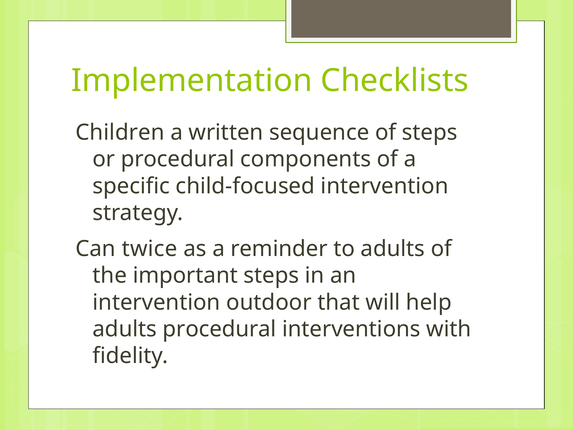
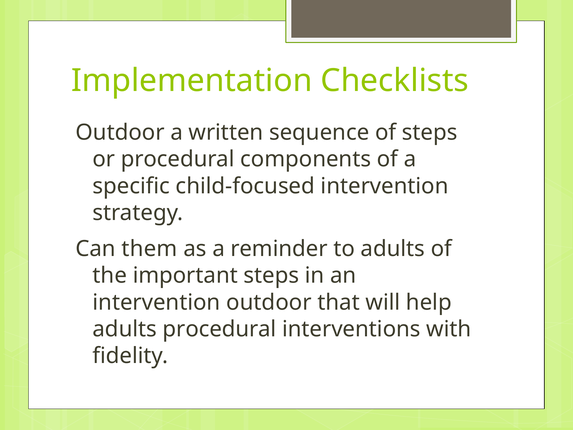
Children at (120, 132): Children -> Outdoor
twice: twice -> them
